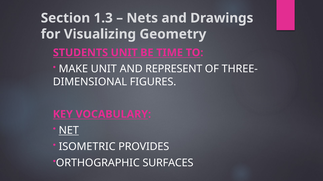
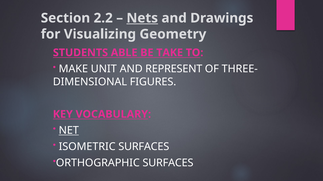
1.3: 1.3 -> 2.2
Nets underline: none -> present
STUDENTS UNIT: UNIT -> ABLE
TIME: TIME -> TAKE
ISOMETRIC PROVIDES: PROVIDES -> SURFACES
